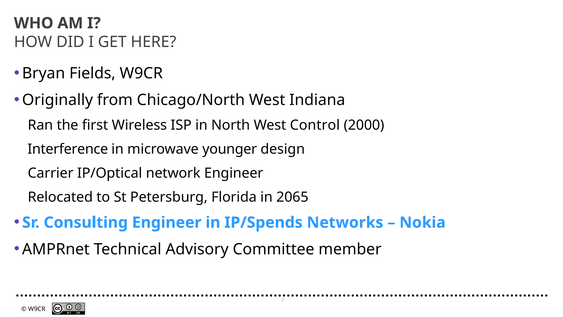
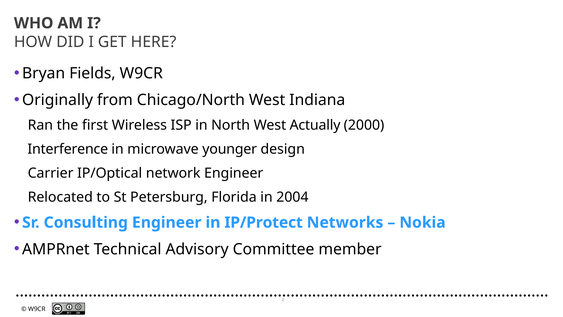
Control: Control -> Actually
2065: 2065 -> 2004
IP/Spends: IP/Spends -> IP/Protect
